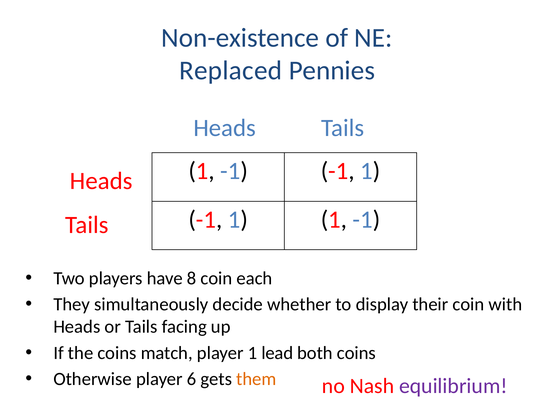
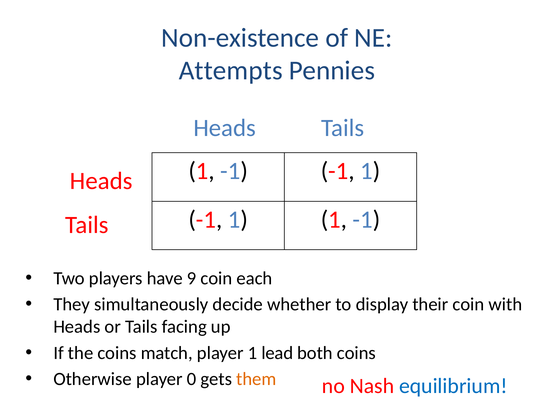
Replaced: Replaced -> Attempts
8: 8 -> 9
6: 6 -> 0
equilibrium colour: purple -> blue
